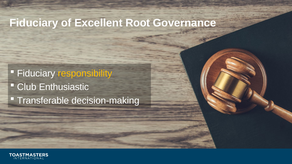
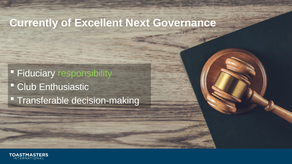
Fiduciary at (34, 23): Fiduciary -> Currently
Root: Root -> Next
responsibility colour: yellow -> light green
